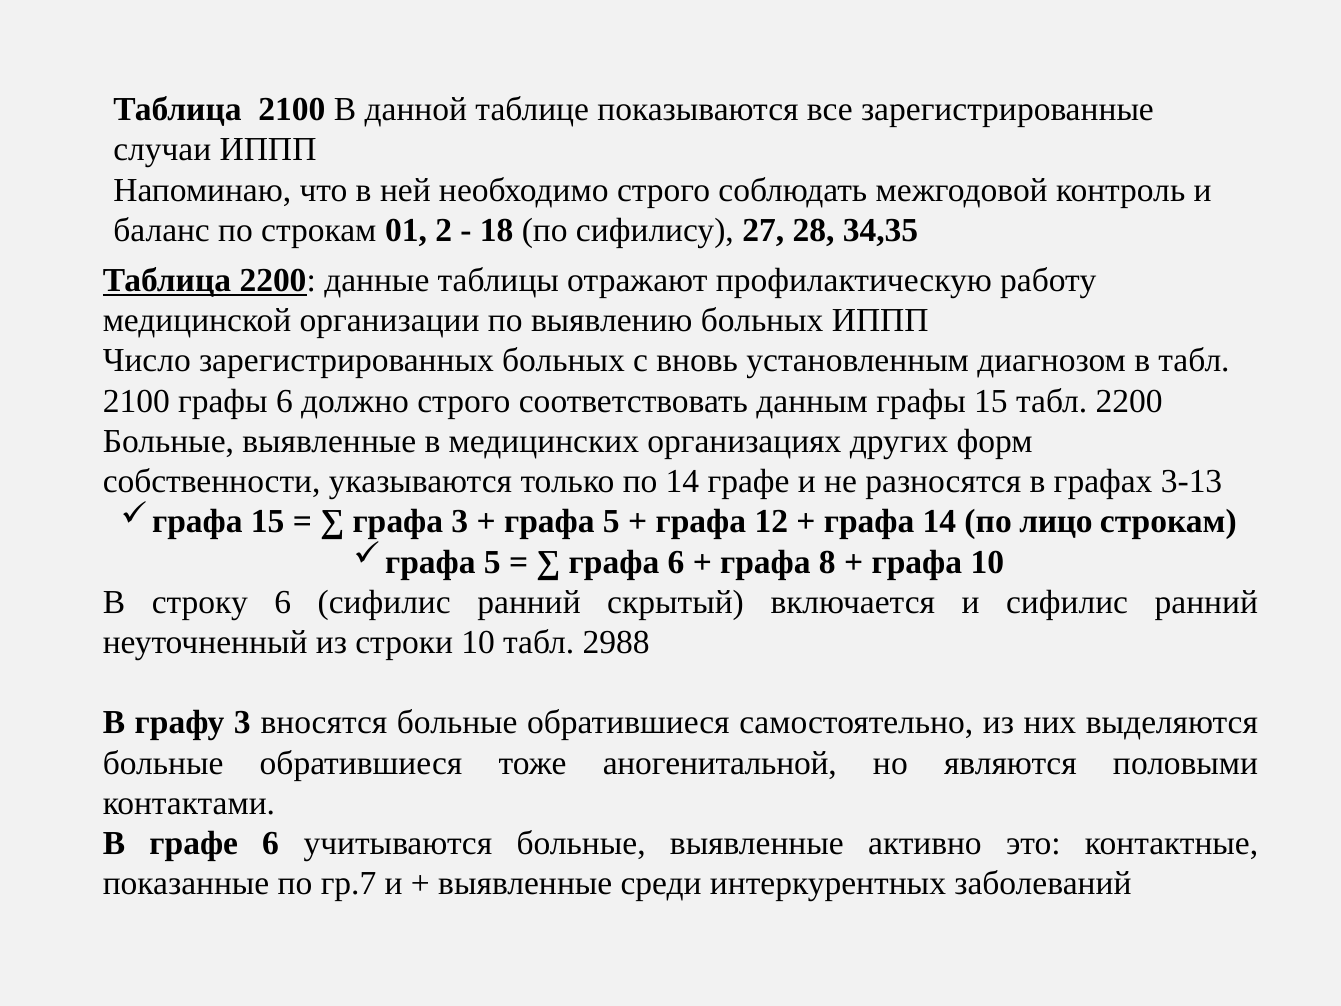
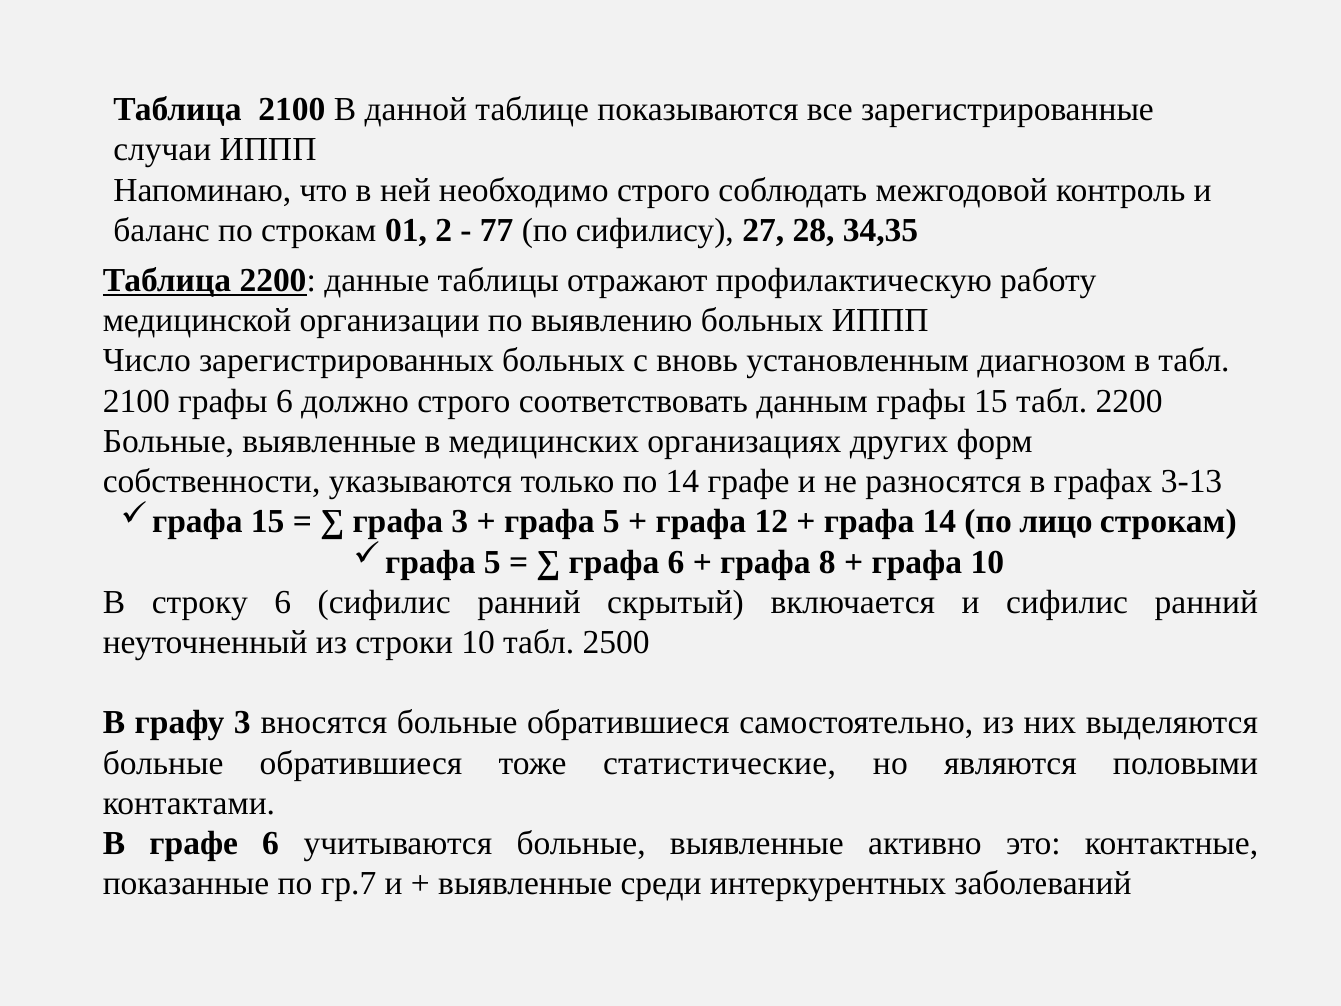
18: 18 -> 77
2988: 2988 -> 2500
аногенитальной: аногенитальной -> статистические
